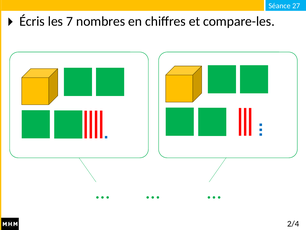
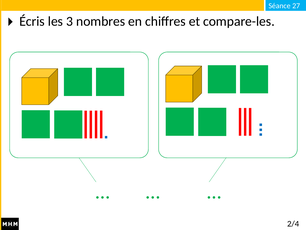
7: 7 -> 3
